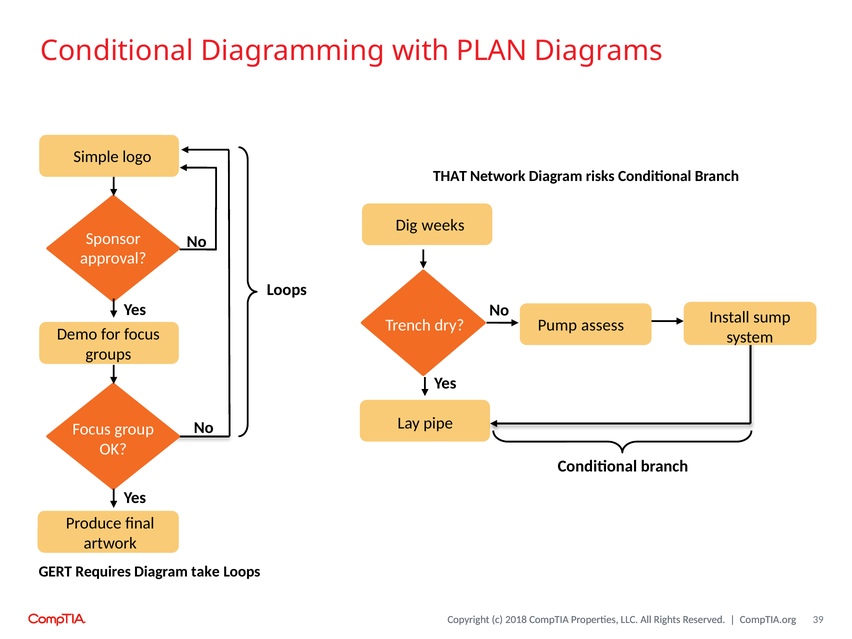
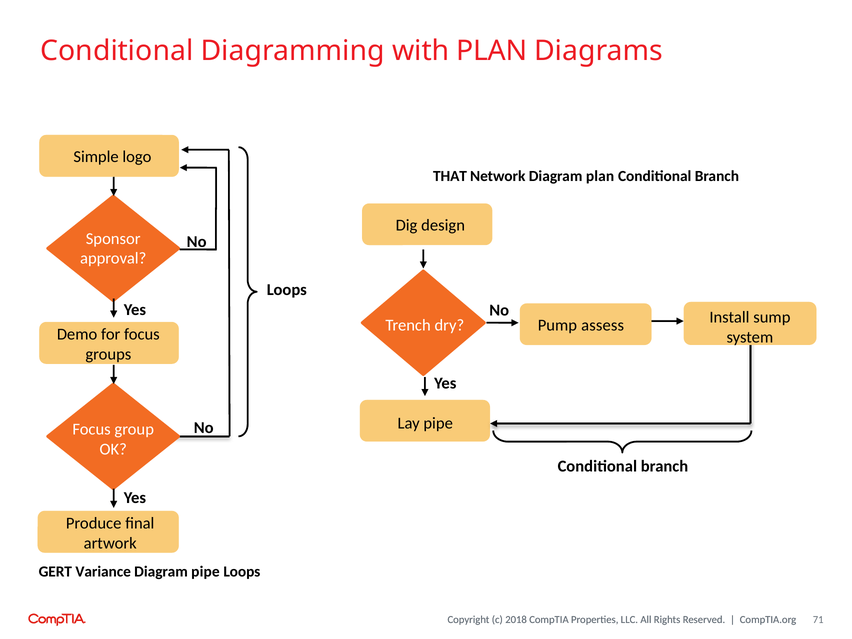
Diagram risks: risks -> plan
weeks: weeks -> design
Requires: Requires -> Variance
Diagram take: take -> pipe
39: 39 -> 71
